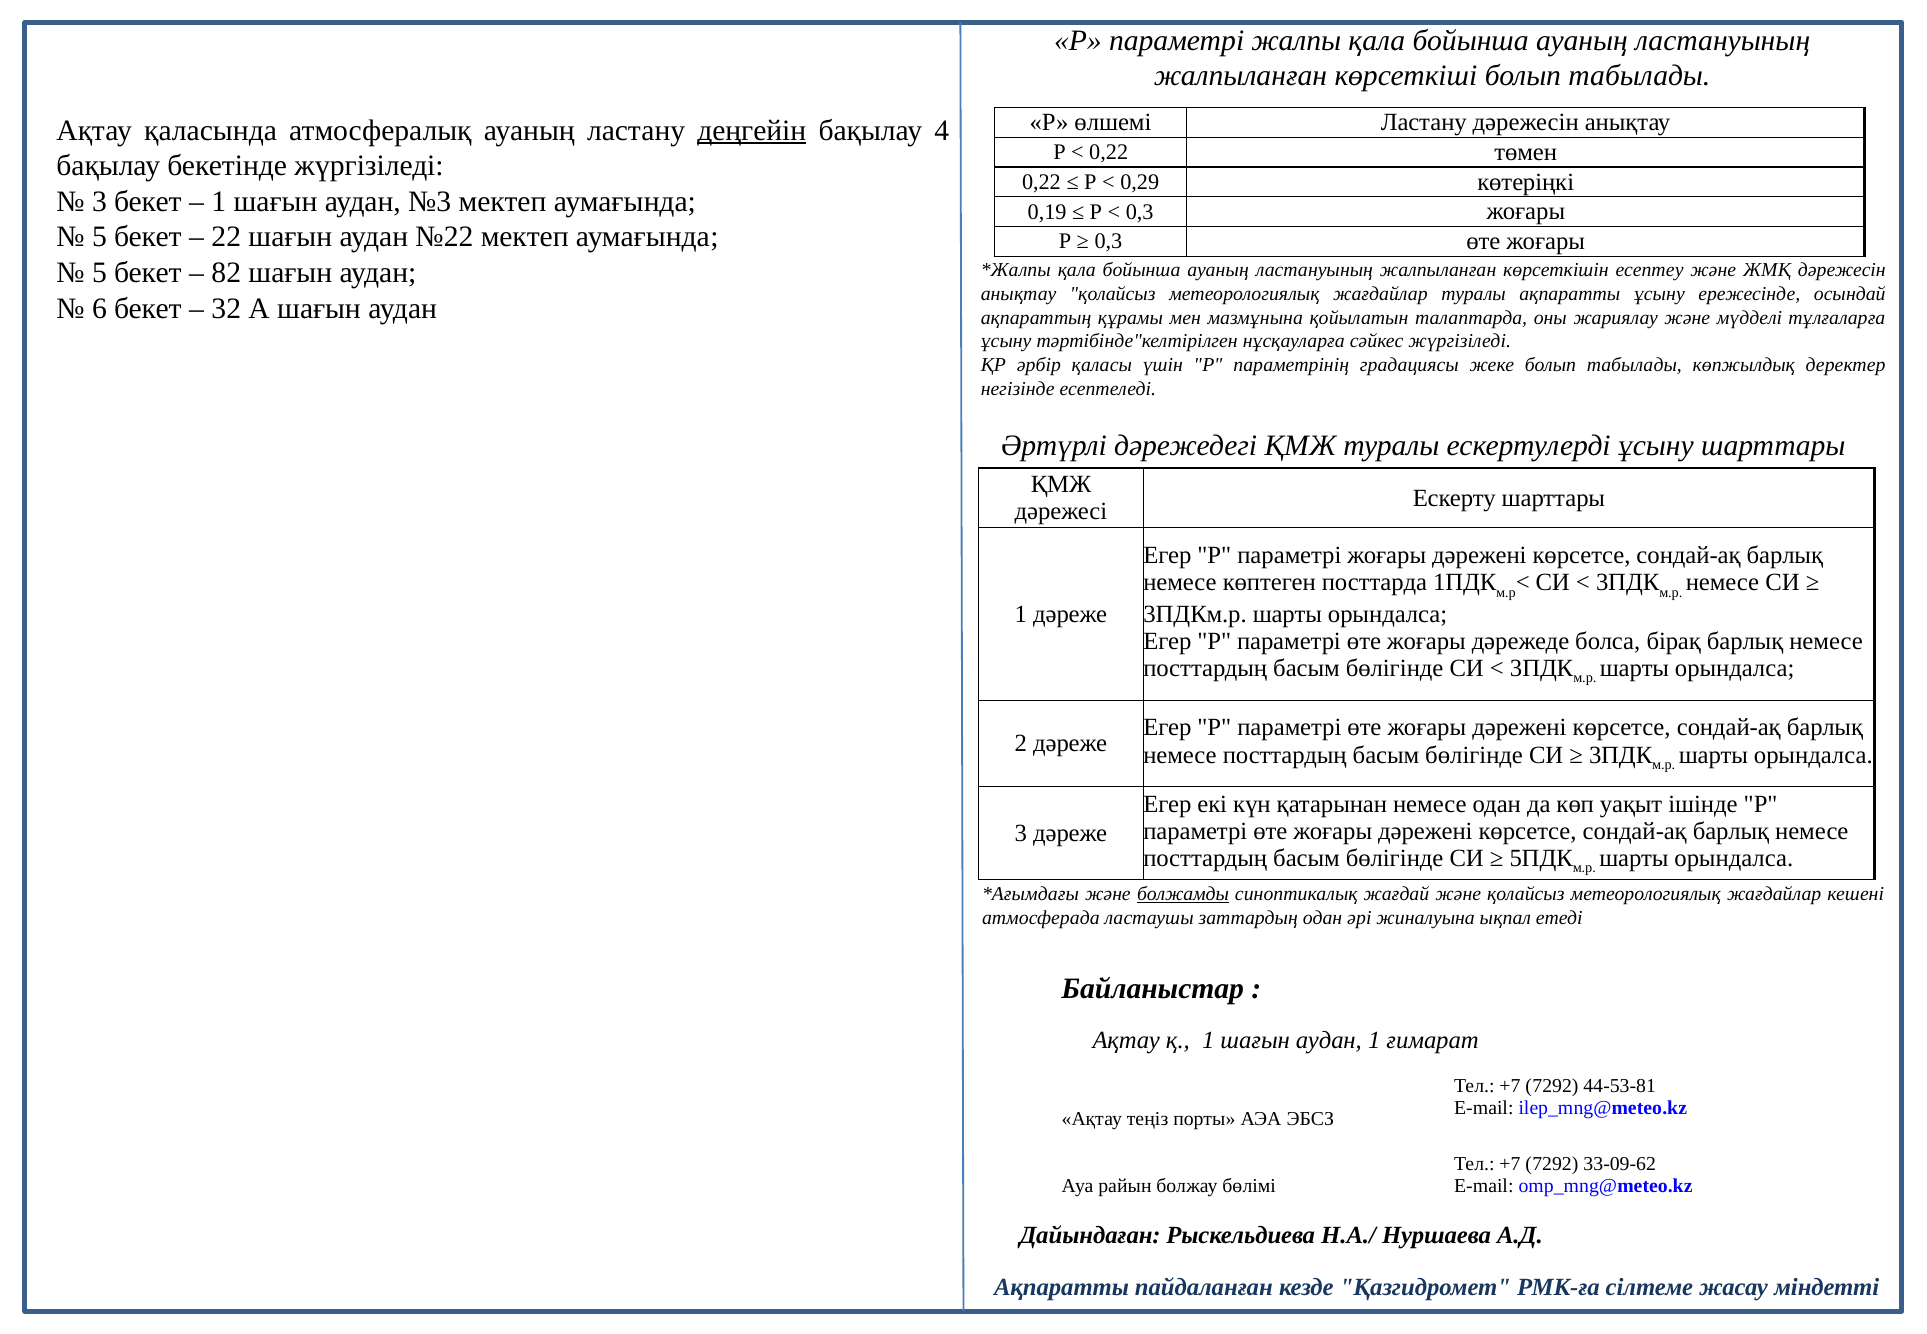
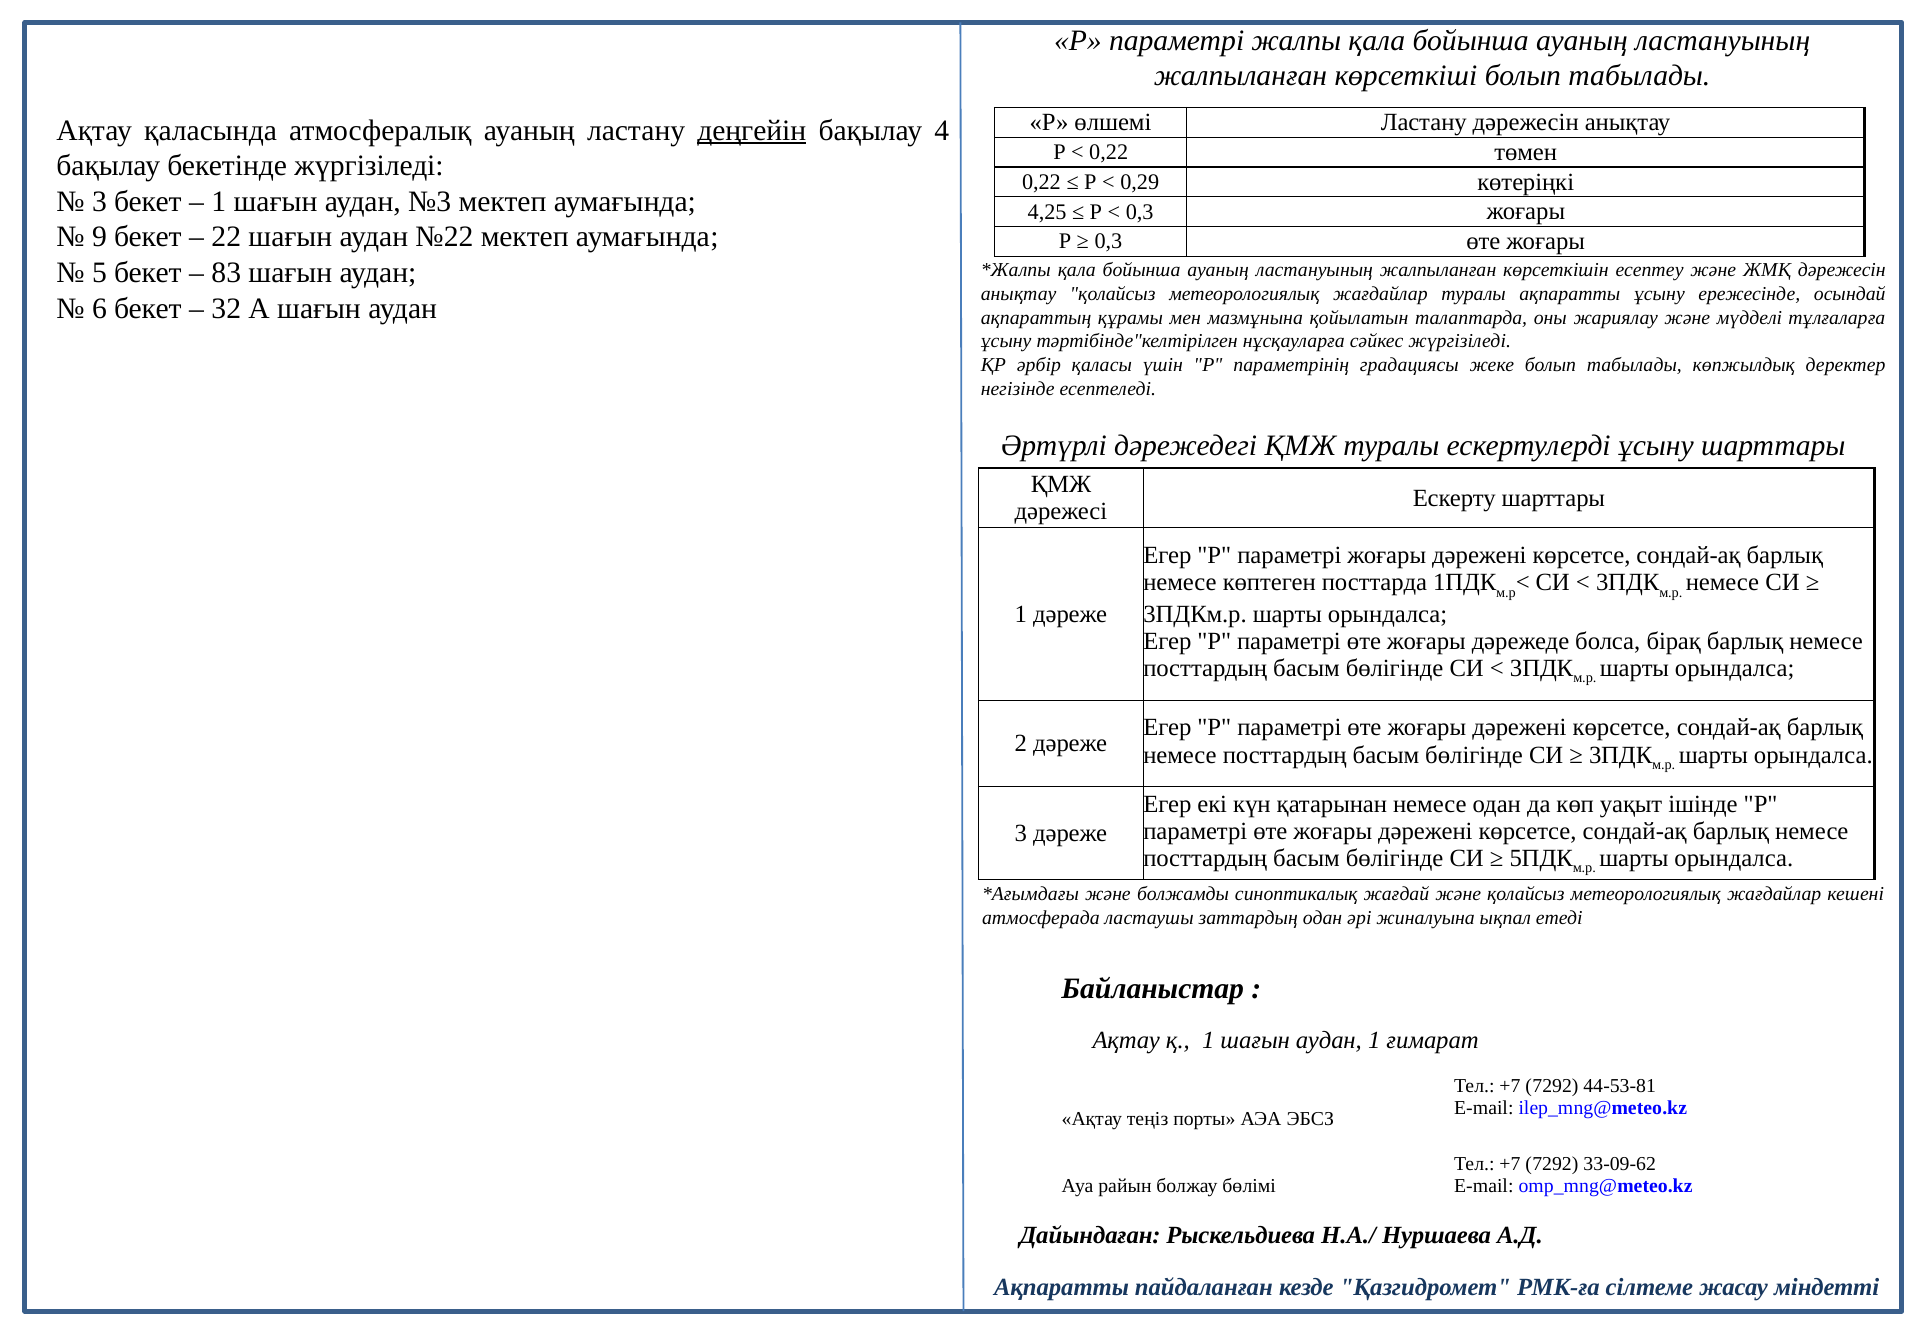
0,19: 0,19 -> 4,25
5 at (99, 237): 5 -> 9
82: 82 -> 83
болжамды underline: present -> none
